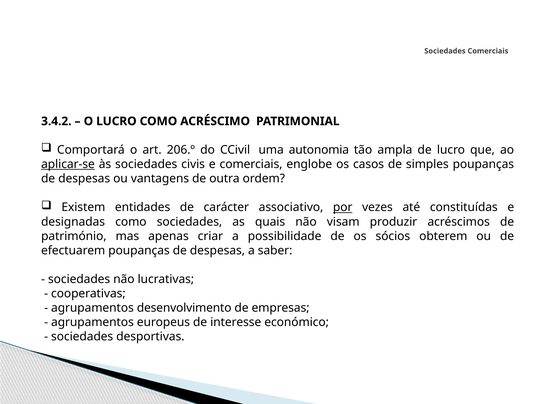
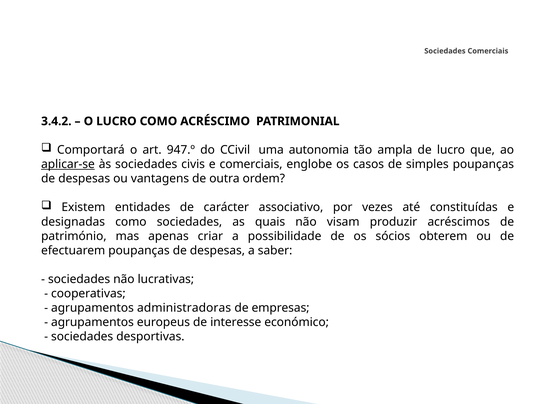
206.º: 206.º -> 947.º
por underline: present -> none
desenvolvimento: desenvolvimento -> administradoras
